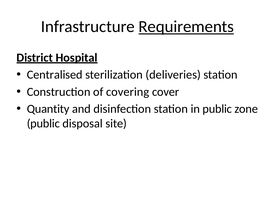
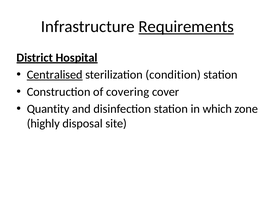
Centralised underline: none -> present
deliveries: deliveries -> condition
in public: public -> which
public at (43, 124): public -> highly
